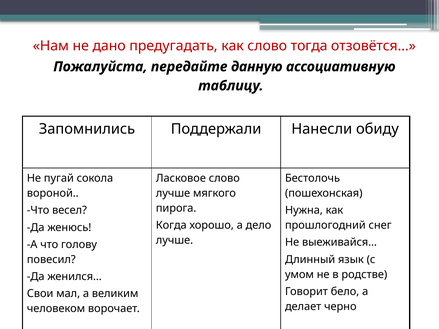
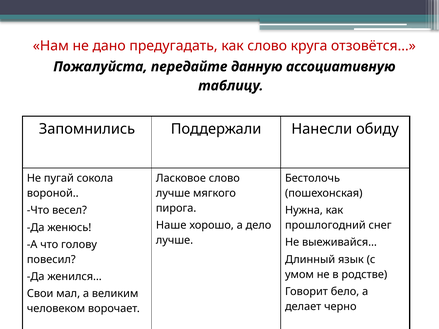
тогда: тогда -> круга
Когда: Когда -> Наше
